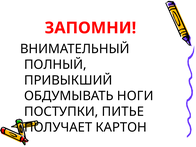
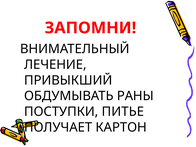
ПОЛНЫЙ: ПОЛНЫЙ -> ЛЕЧЕНИЕ
НОГИ: НОГИ -> РАНЫ
